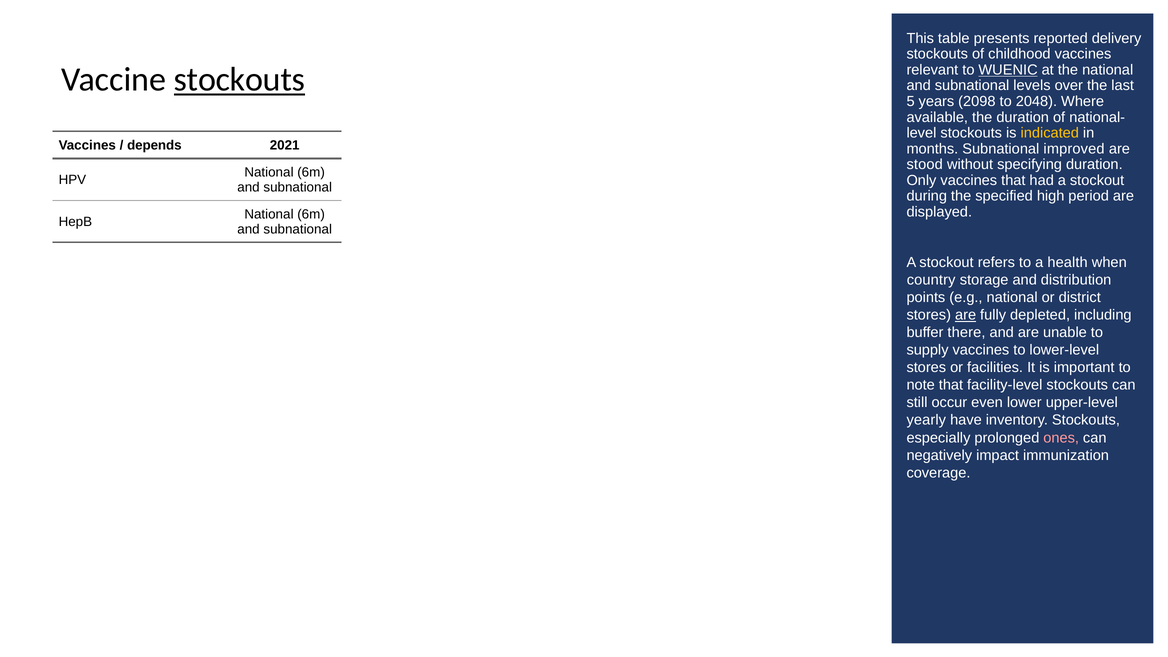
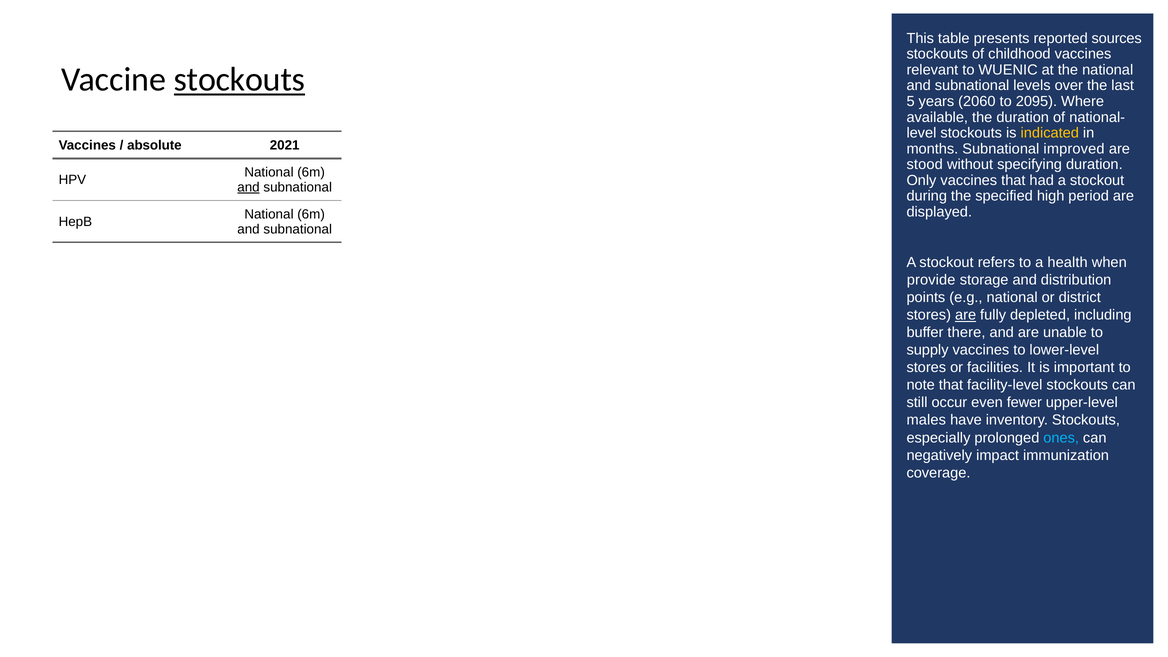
delivery: delivery -> sources
WUENIC underline: present -> none
2098: 2098 -> 2060
2048: 2048 -> 2095
depends: depends -> absolute
and at (249, 187) underline: none -> present
country: country -> provide
lower: lower -> fewer
yearly: yearly -> males
ones colour: pink -> light blue
